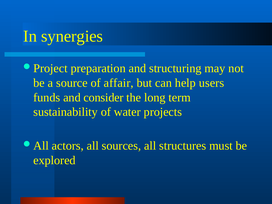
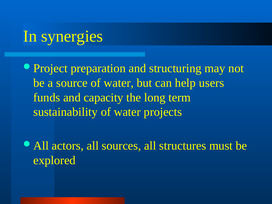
source of affair: affair -> water
consider: consider -> capacity
